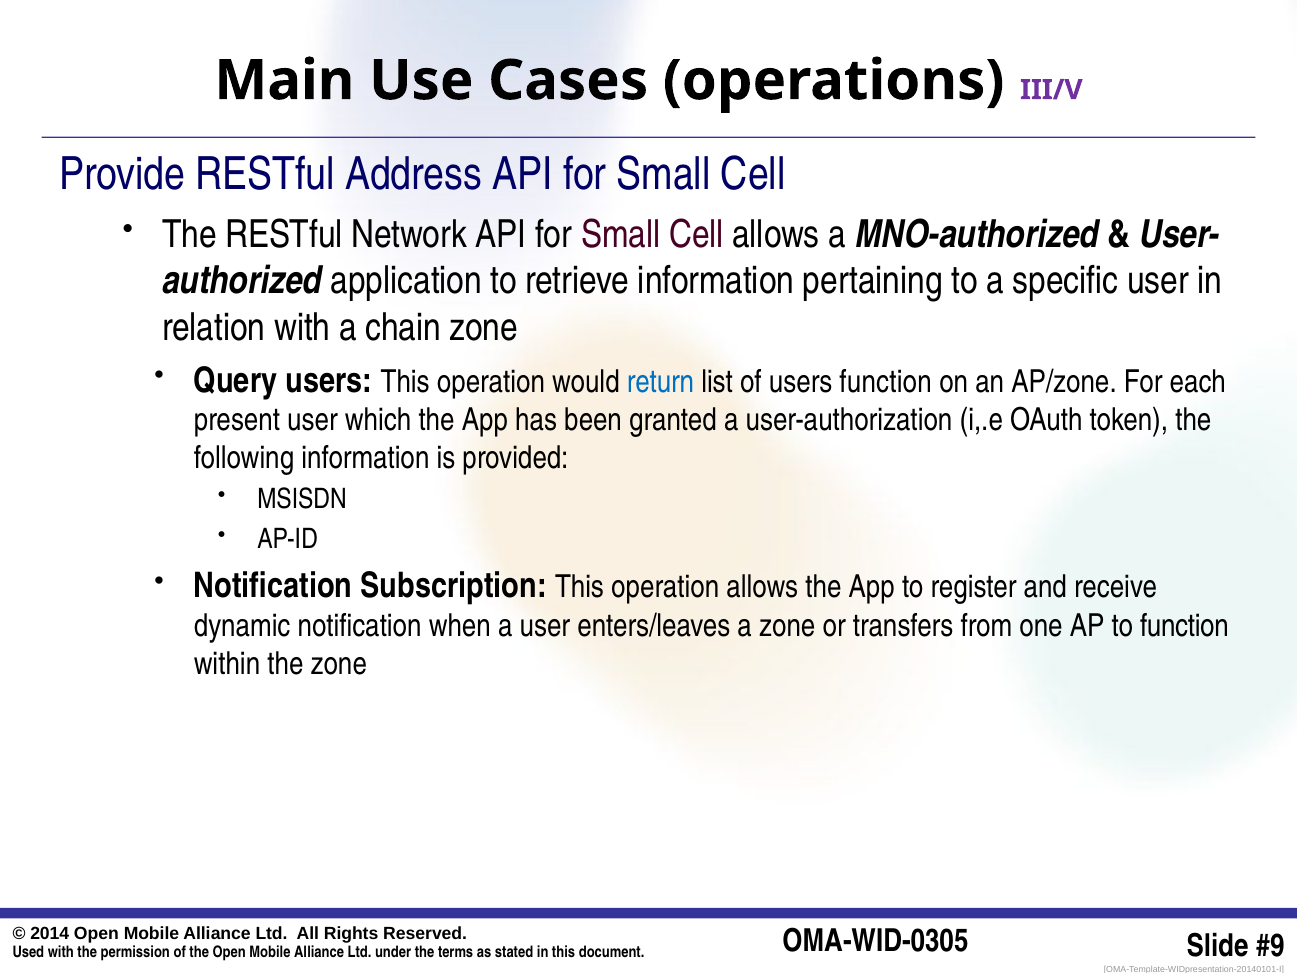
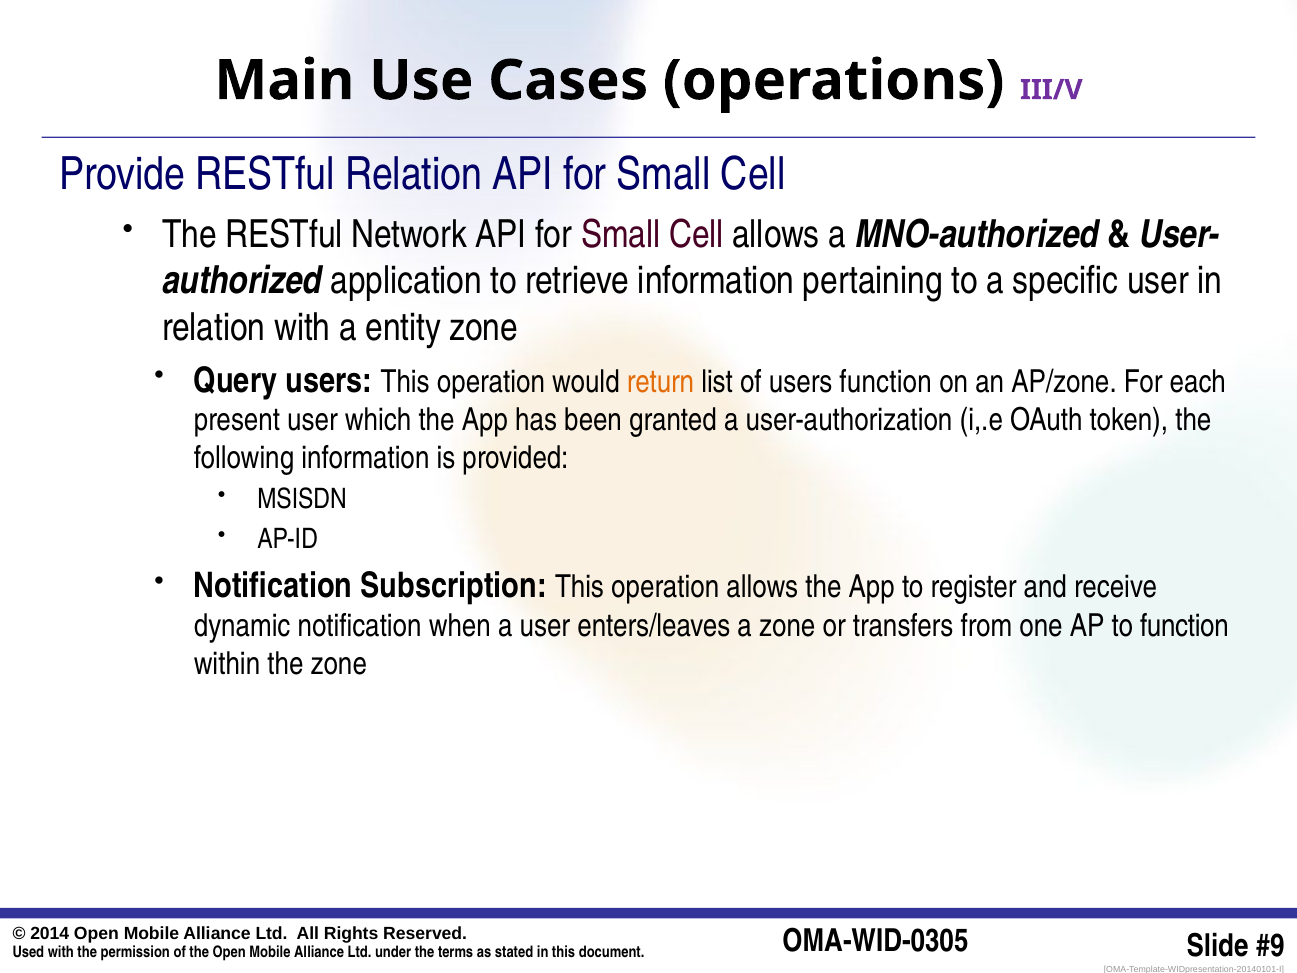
RESTful Address: Address -> Relation
chain: chain -> entity
return colour: blue -> orange
